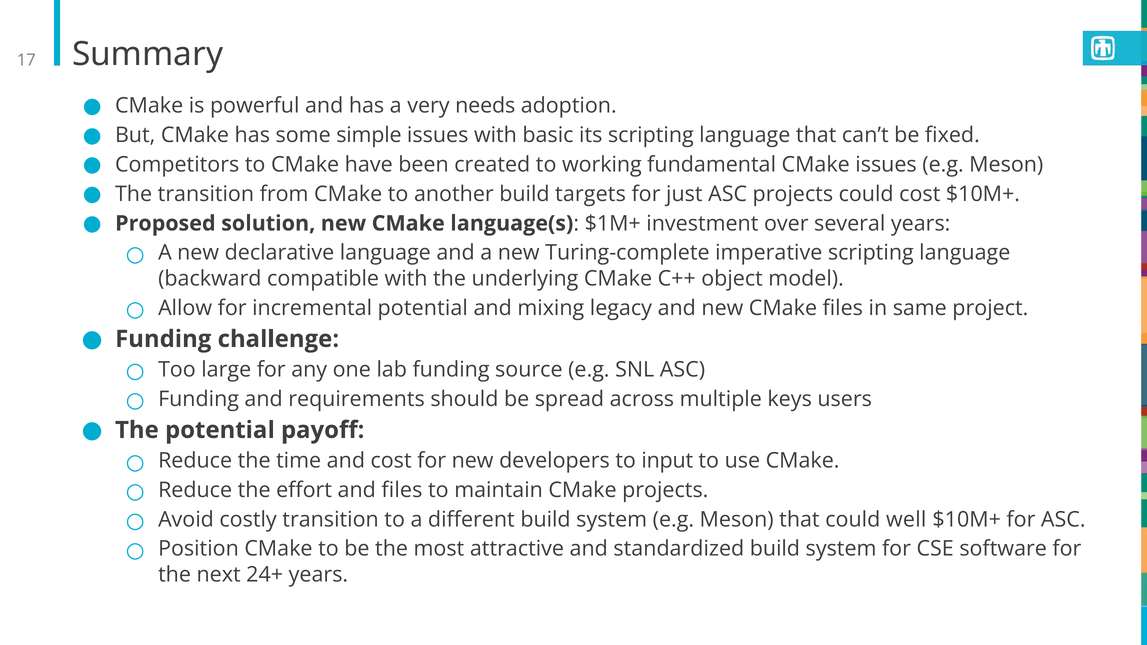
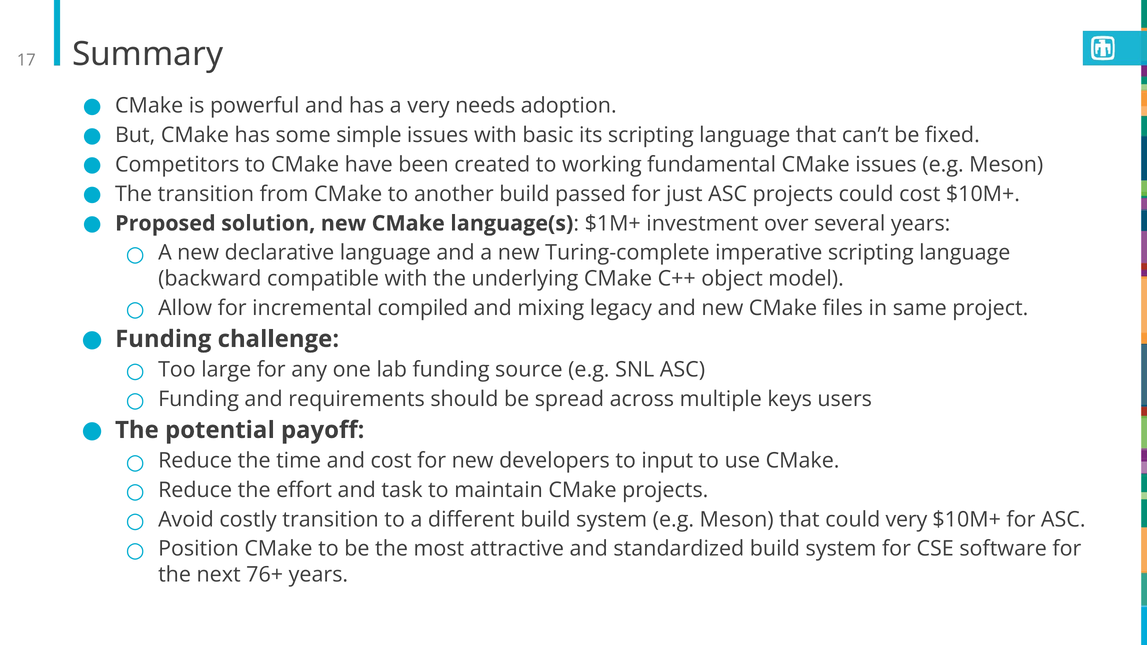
targets: targets -> passed
incremental potential: potential -> compiled
and files: files -> task
could well: well -> very
24+: 24+ -> 76+
